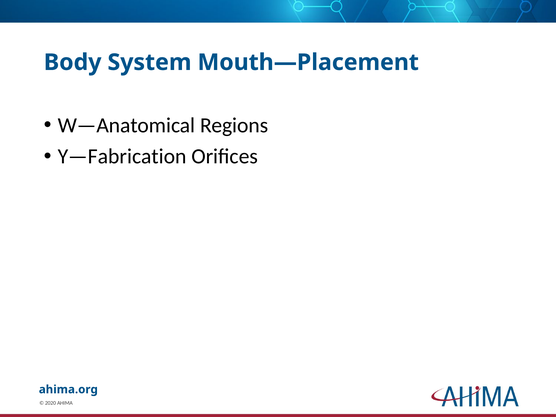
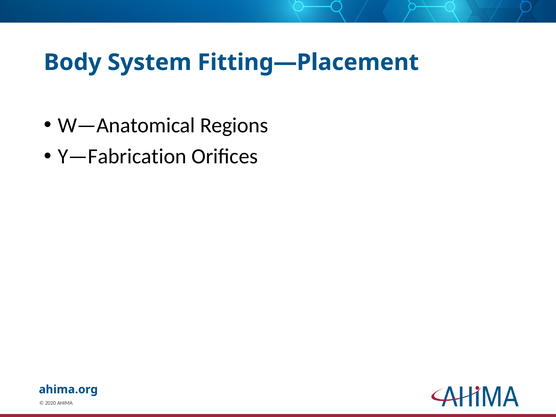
Mouth—Placement: Mouth—Placement -> Fitting—Placement
